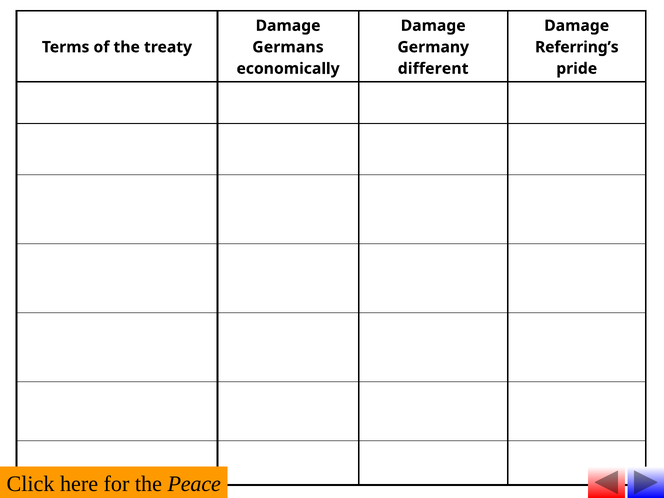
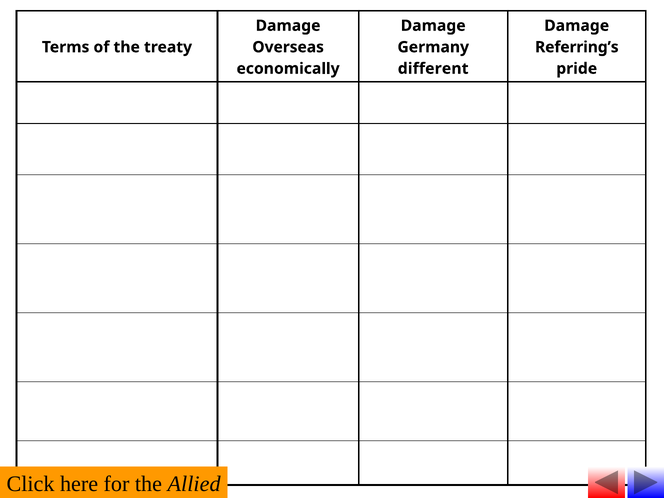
Germans: Germans -> Overseas
Peace: Peace -> Allied
